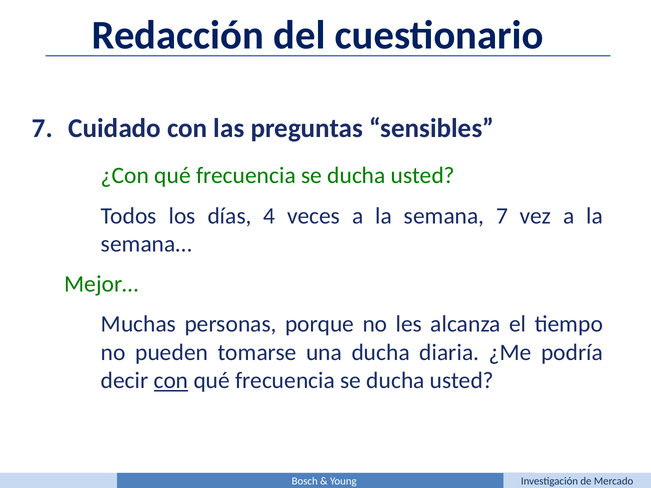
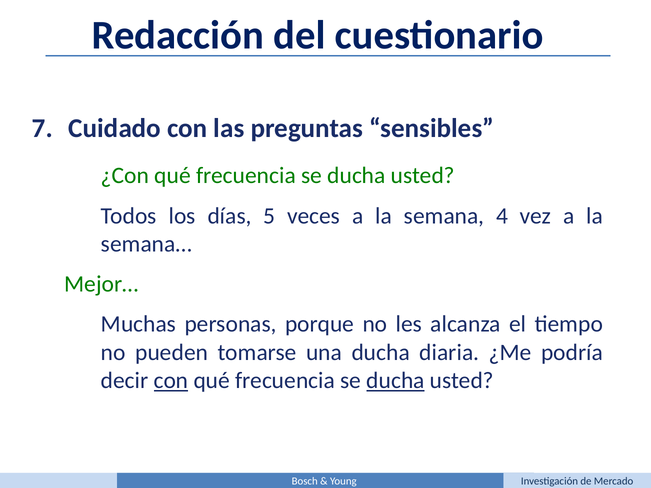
4: 4 -> 5
semana 7: 7 -> 4
ducha at (396, 381) underline: none -> present
